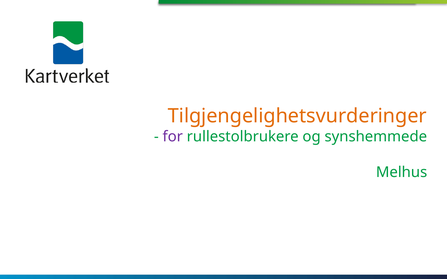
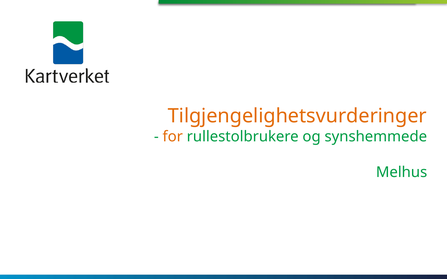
for colour: purple -> orange
